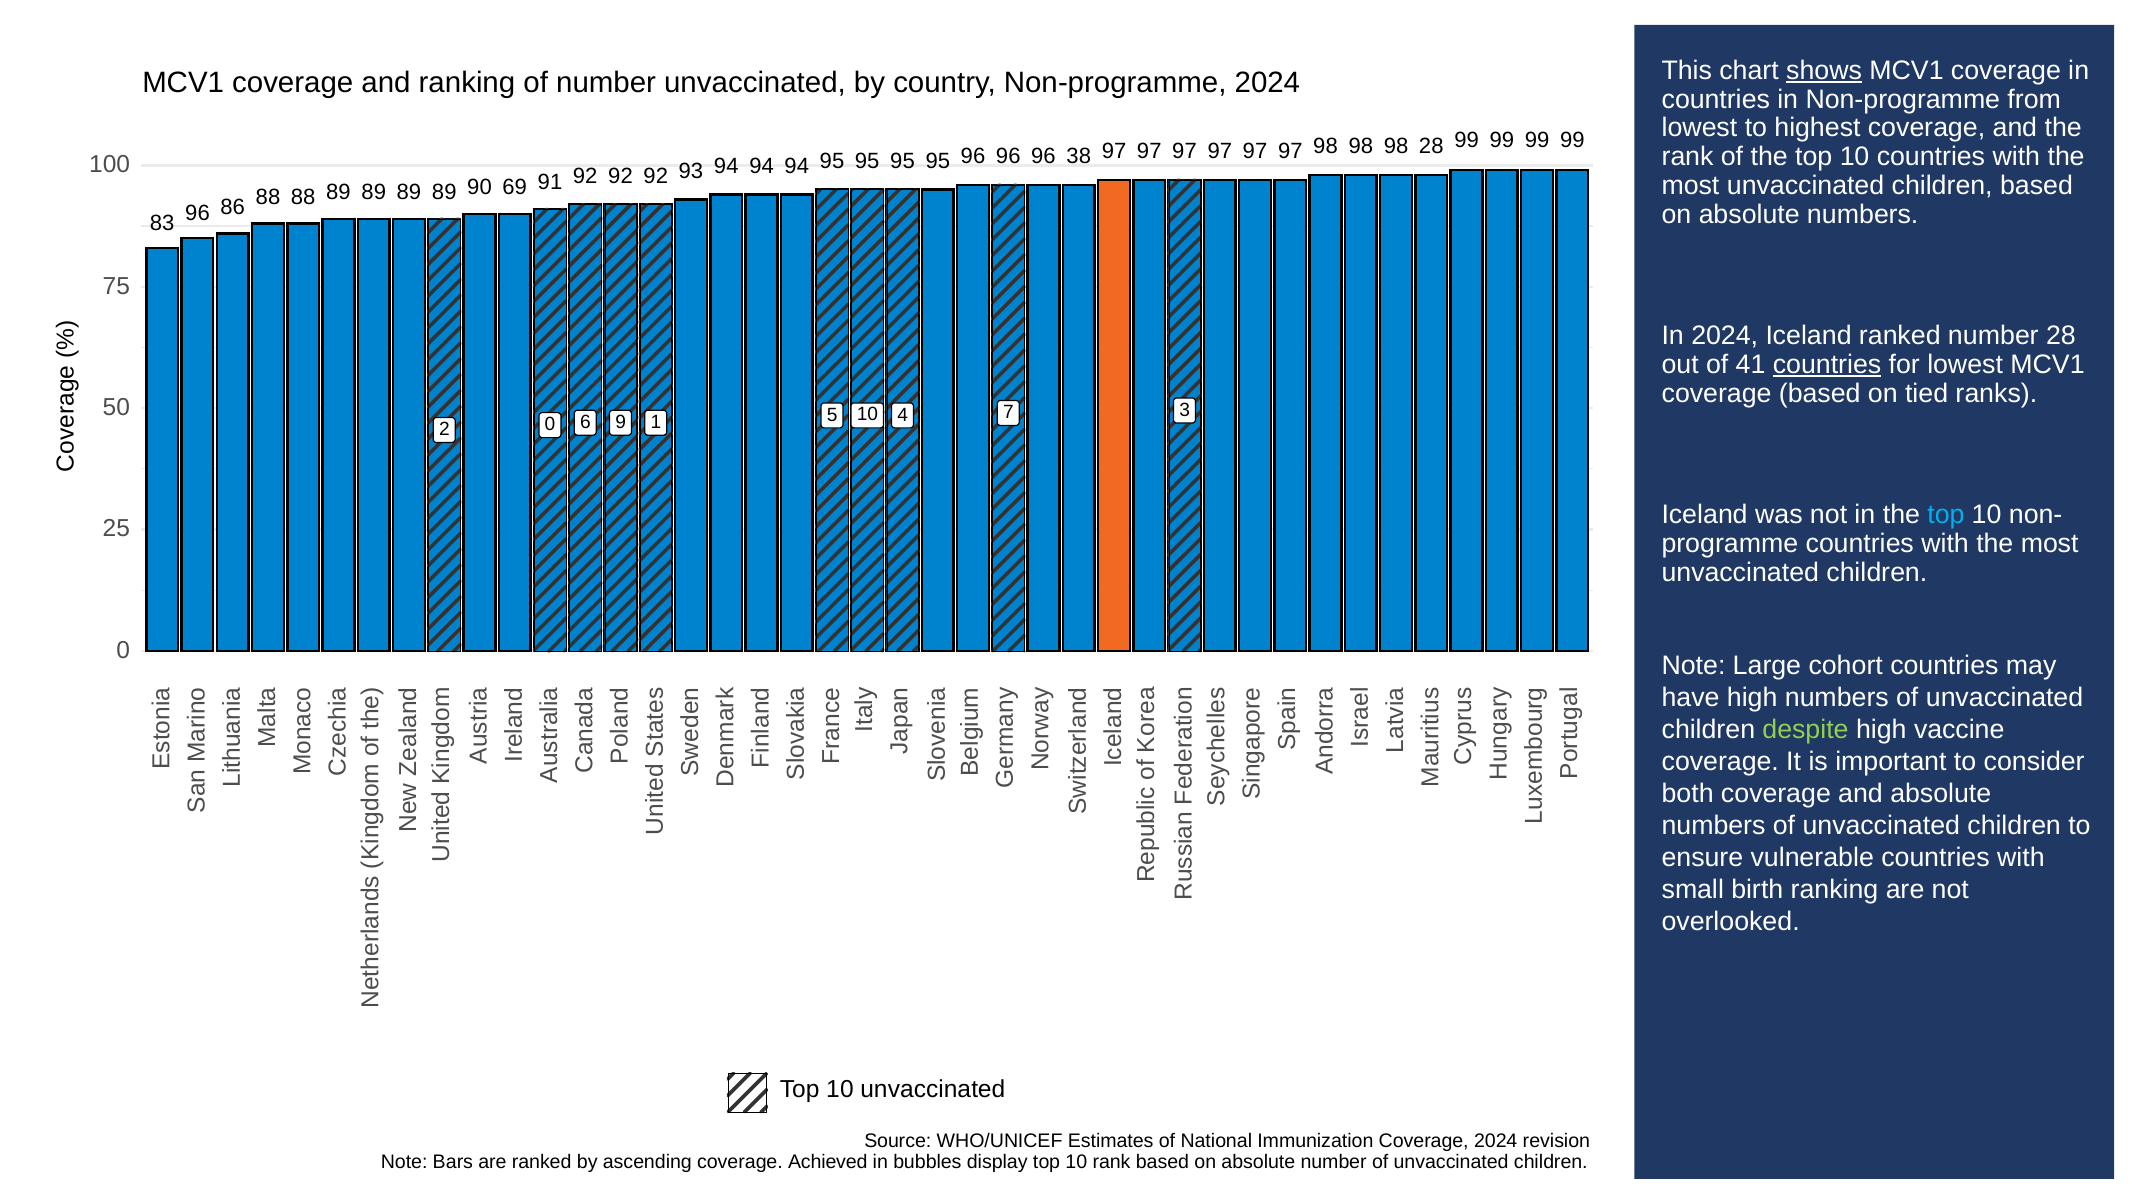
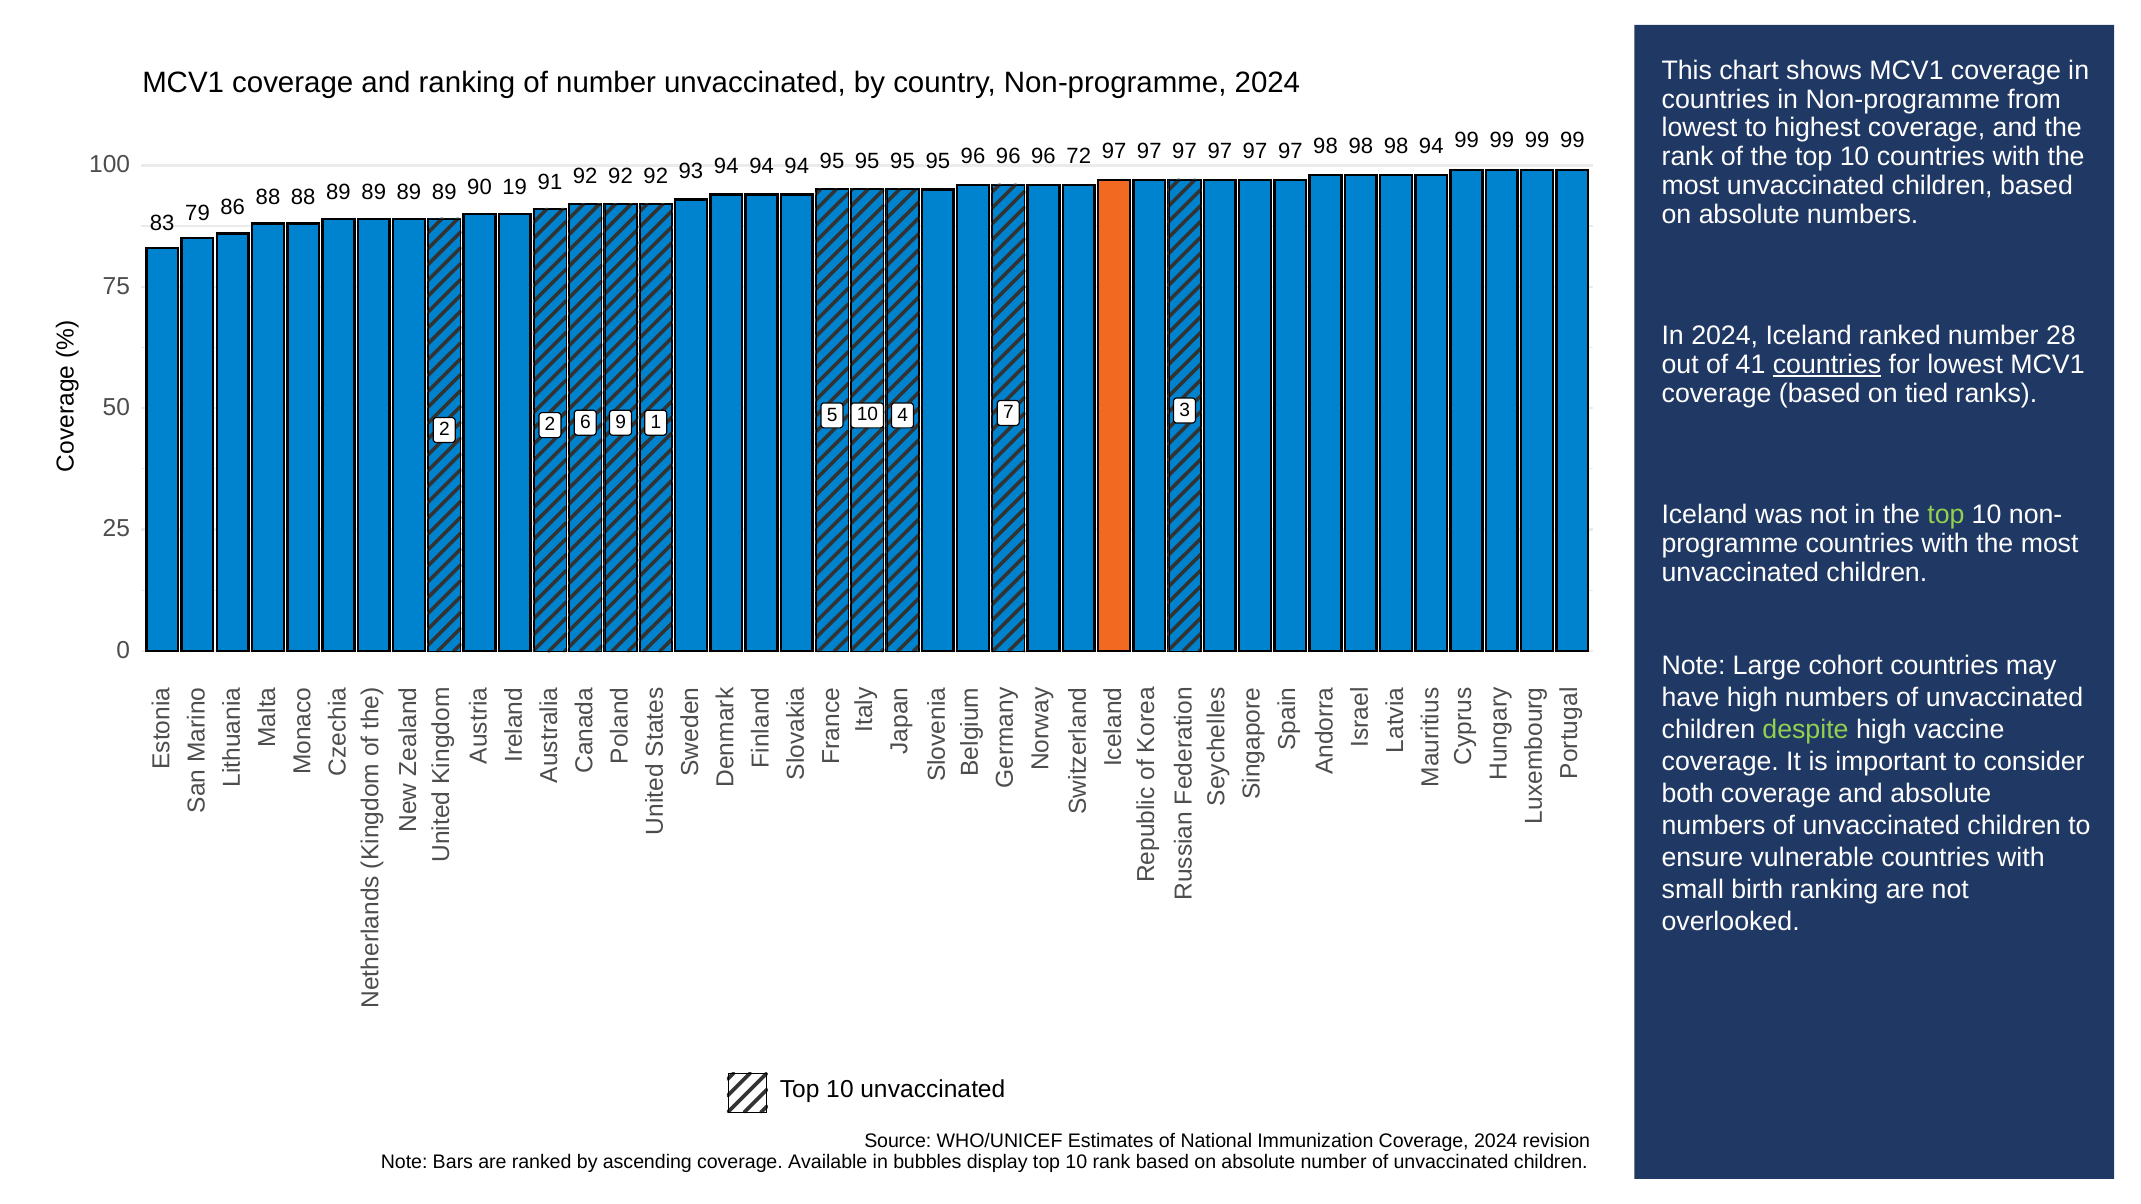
shows underline: present -> none
98 28: 28 -> 94
38: 38 -> 72
69: 69 -> 19
83 96: 96 -> 79
2 0: 0 -> 2
top at (1946, 515) colour: light blue -> light green
Achieved: Achieved -> Available
